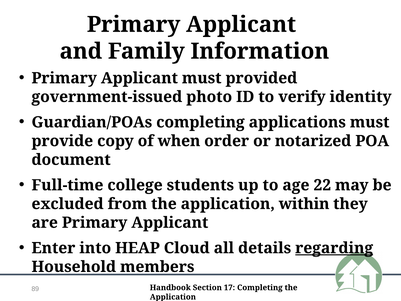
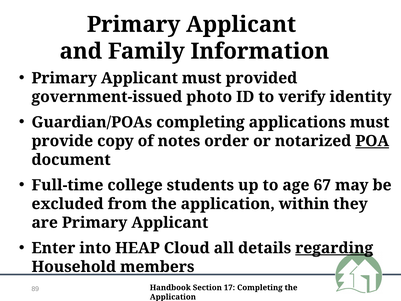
when: when -> notes
POA underline: none -> present
22: 22 -> 67
